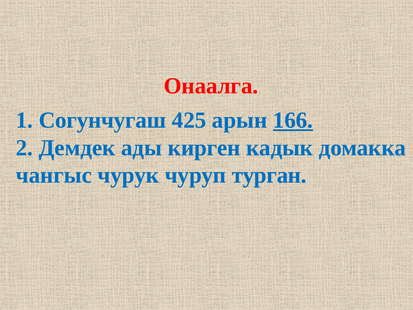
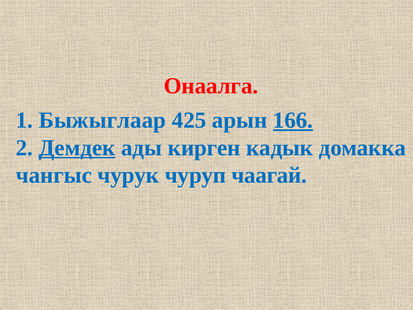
Согунчугаш: Согунчугаш -> Быжыглаар
Демдек underline: none -> present
турган: турган -> чаагай
